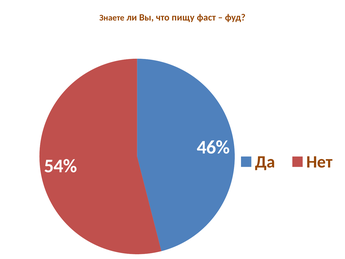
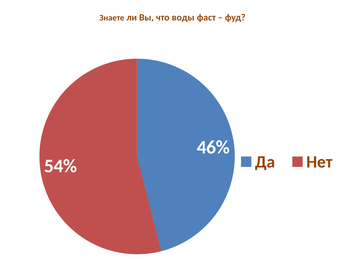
пищу: пищу -> воды
